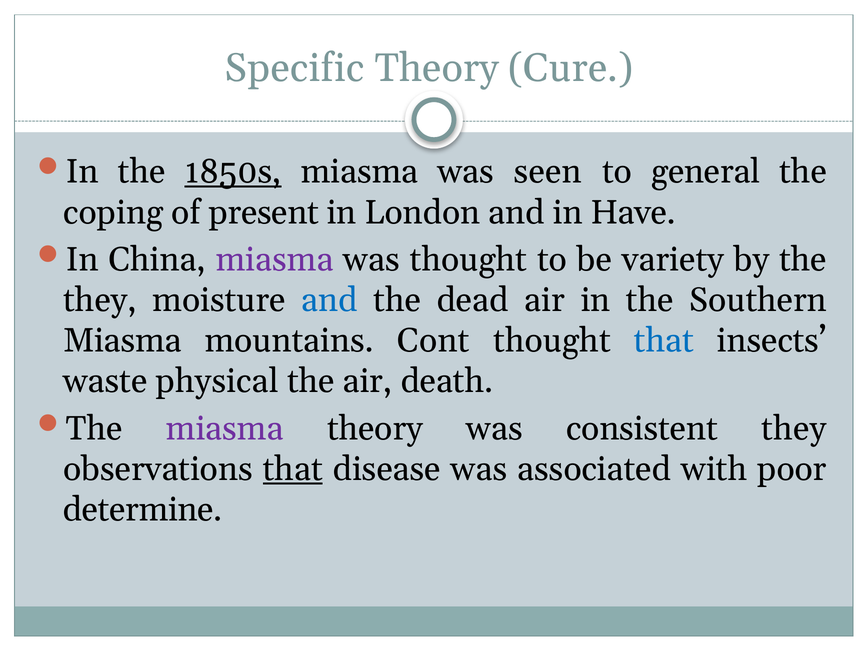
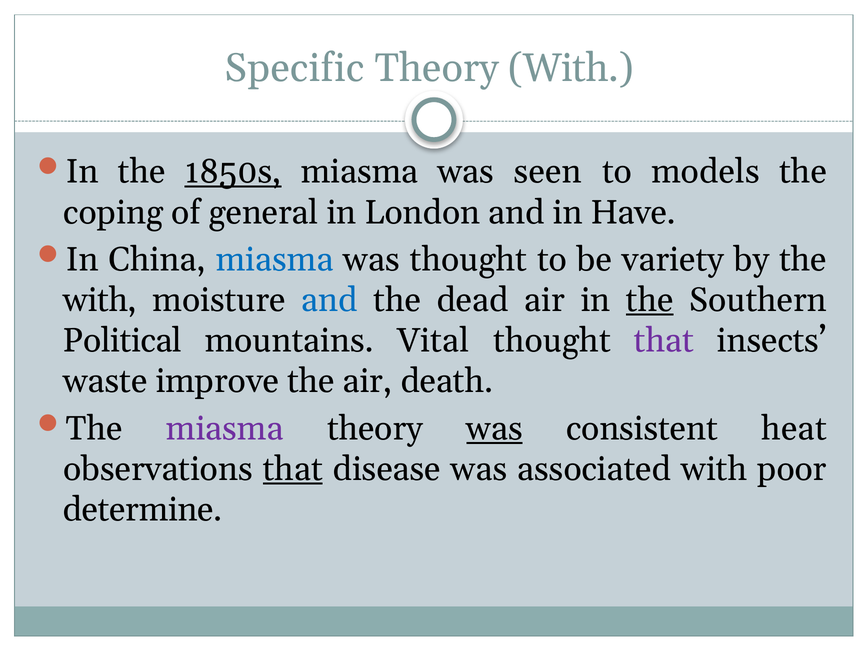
Theory Cure: Cure -> With
general: general -> models
present: present -> general
miasma at (275, 260) colour: purple -> blue
they at (100, 300): they -> with
the at (650, 300) underline: none -> present
Miasma at (122, 341): Miasma -> Political
Cont: Cont -> Vital
that at (664, 341) colour: blue -> purple
physical: physical -> improve
was at (495, 429) underline: none -> present
consistent they: they -> heat
